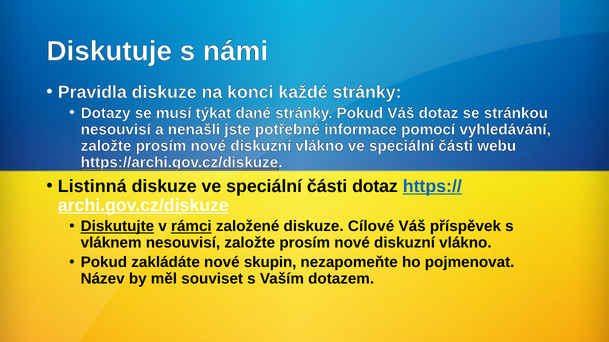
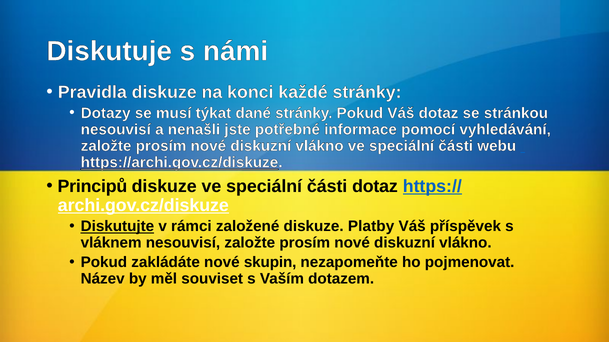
Listinná: Listinná -> Principů
rámci underline: present -> none
Cílové: Cílové -> Platby
